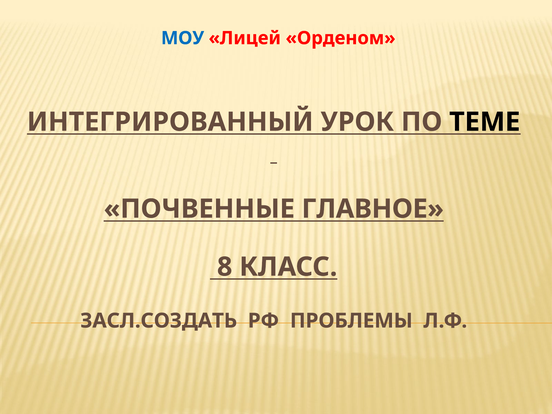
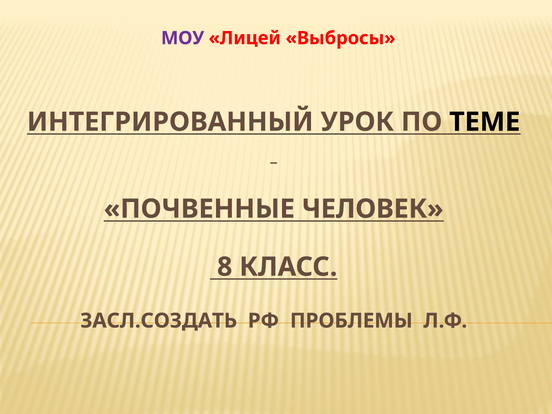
МОУ colour: blue -> purple
Орденом: Орденом -> Выбросы
ГЛАВНОЕ: ГЛАВНОЕ -> ЧЕЛОВЕК
